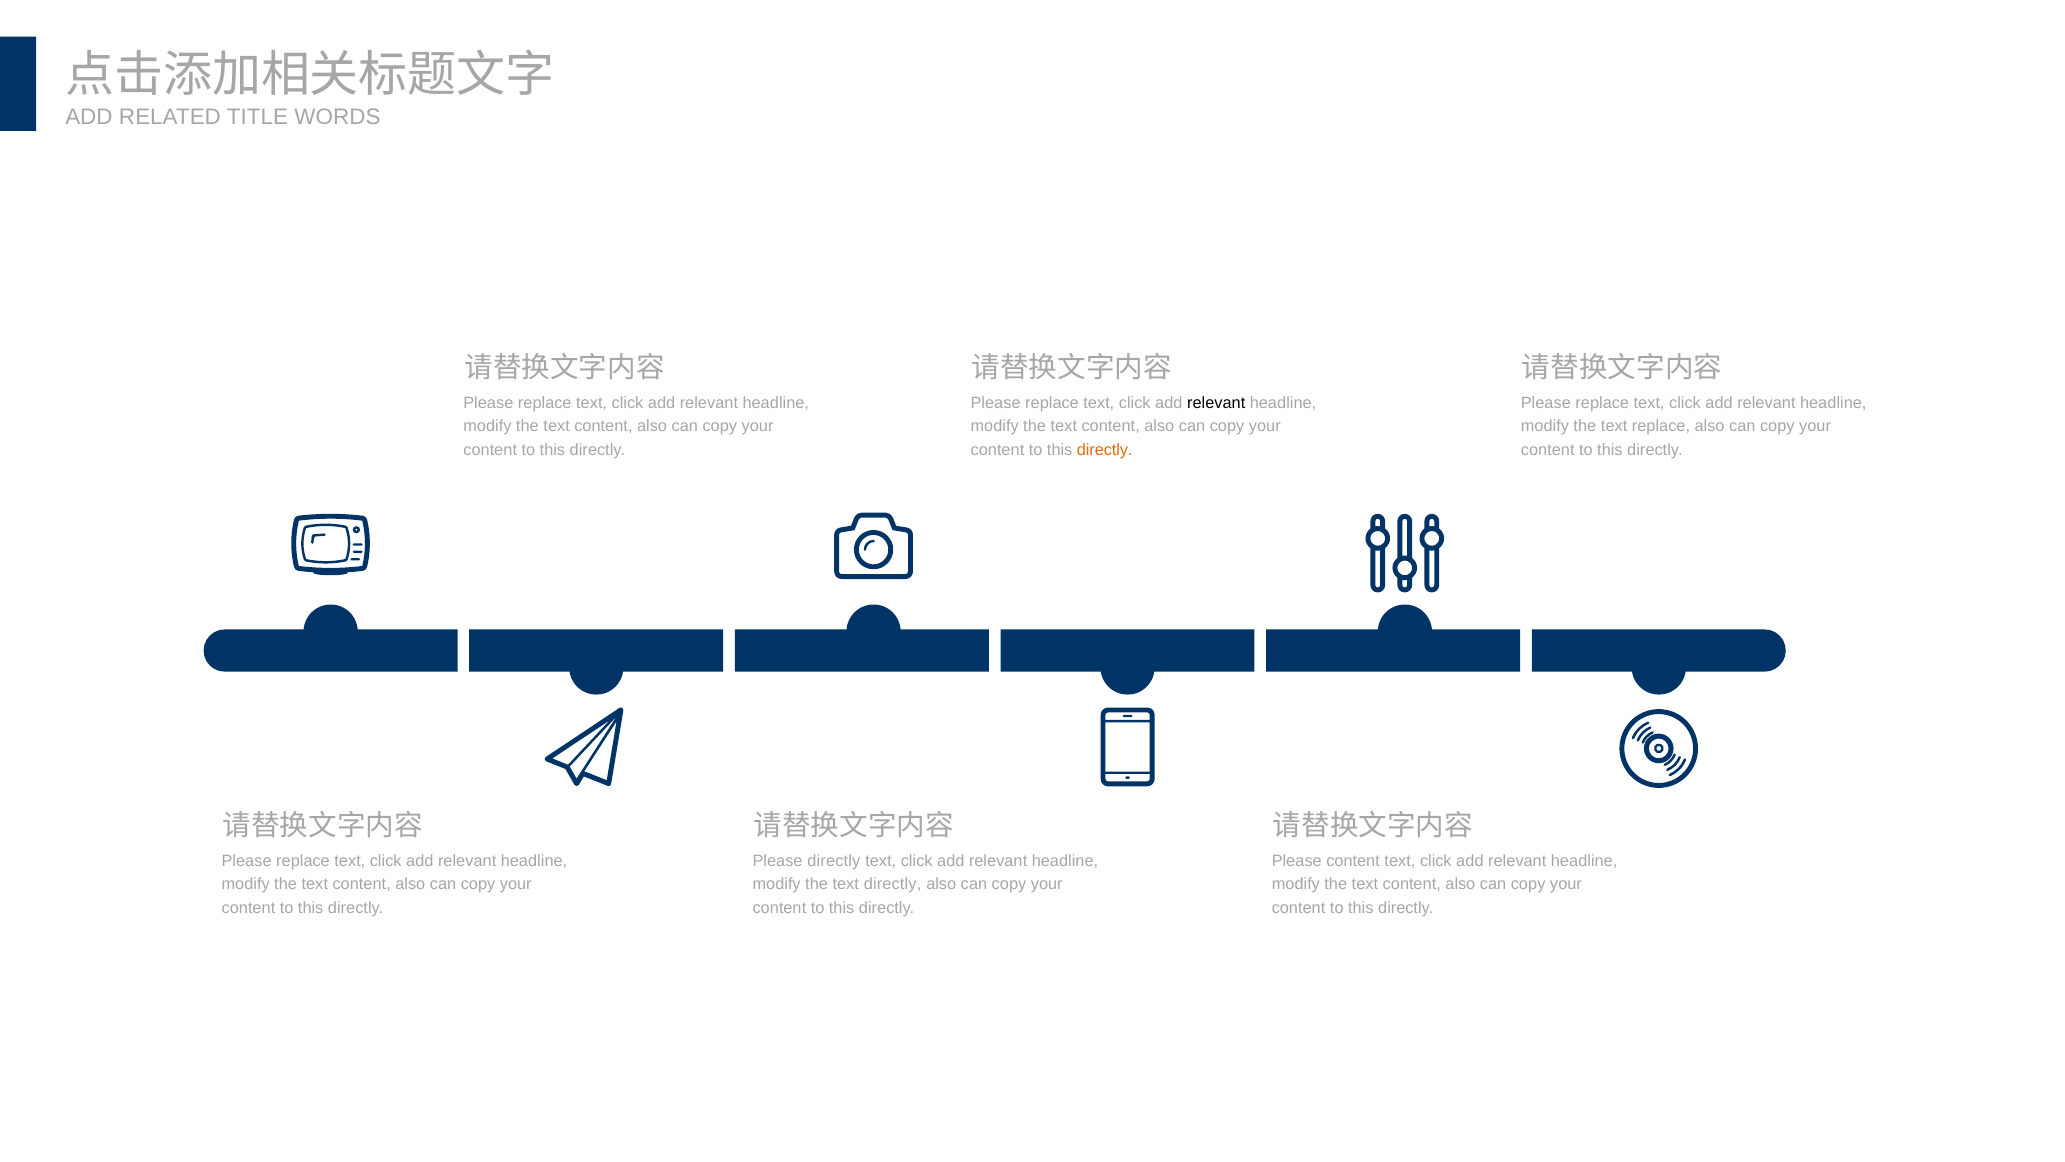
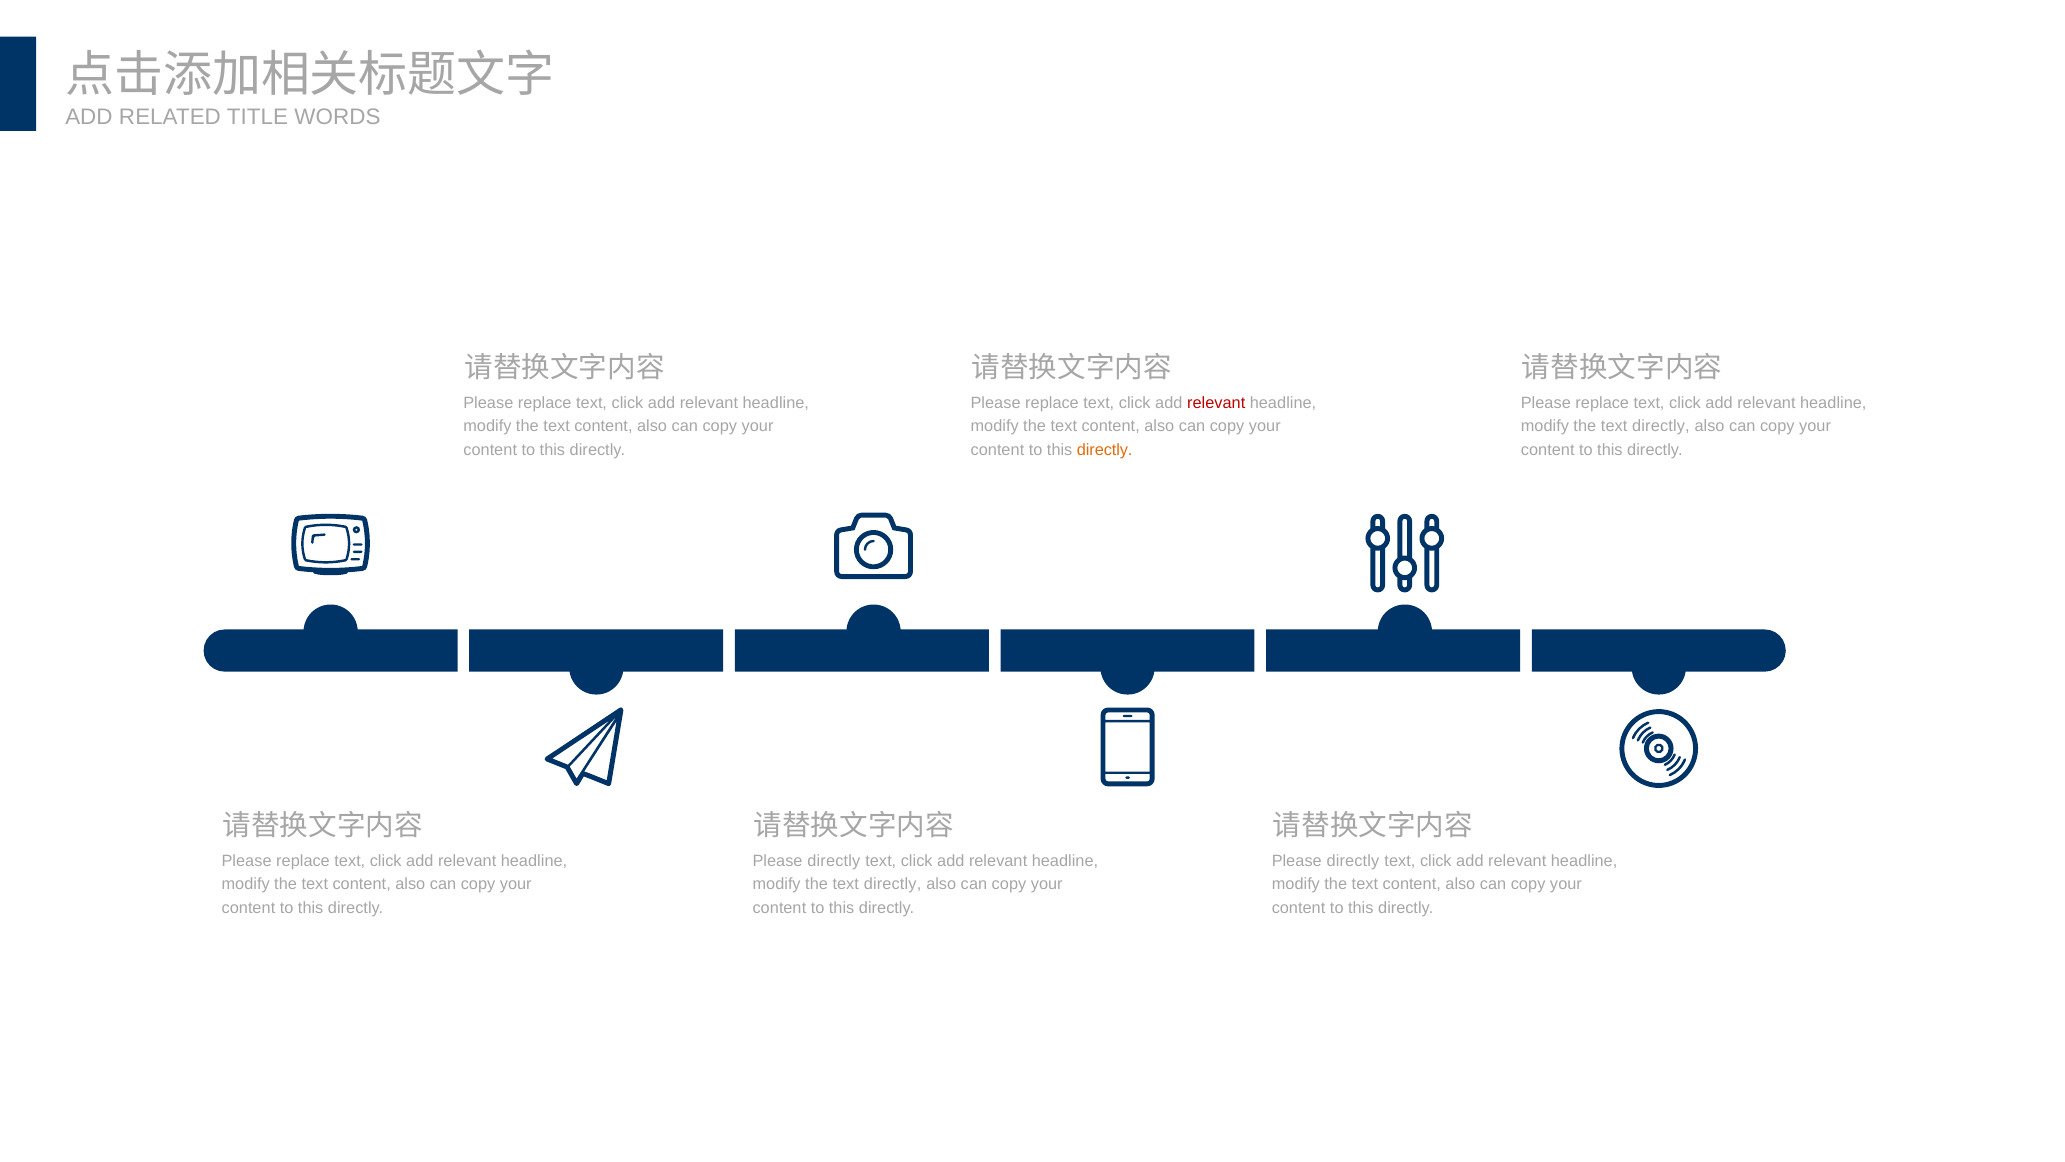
relevant at (1216, 403) colour: black -> red
replace at (1661, 426): replace -> directly
content at (1353, 861): content -> directly
